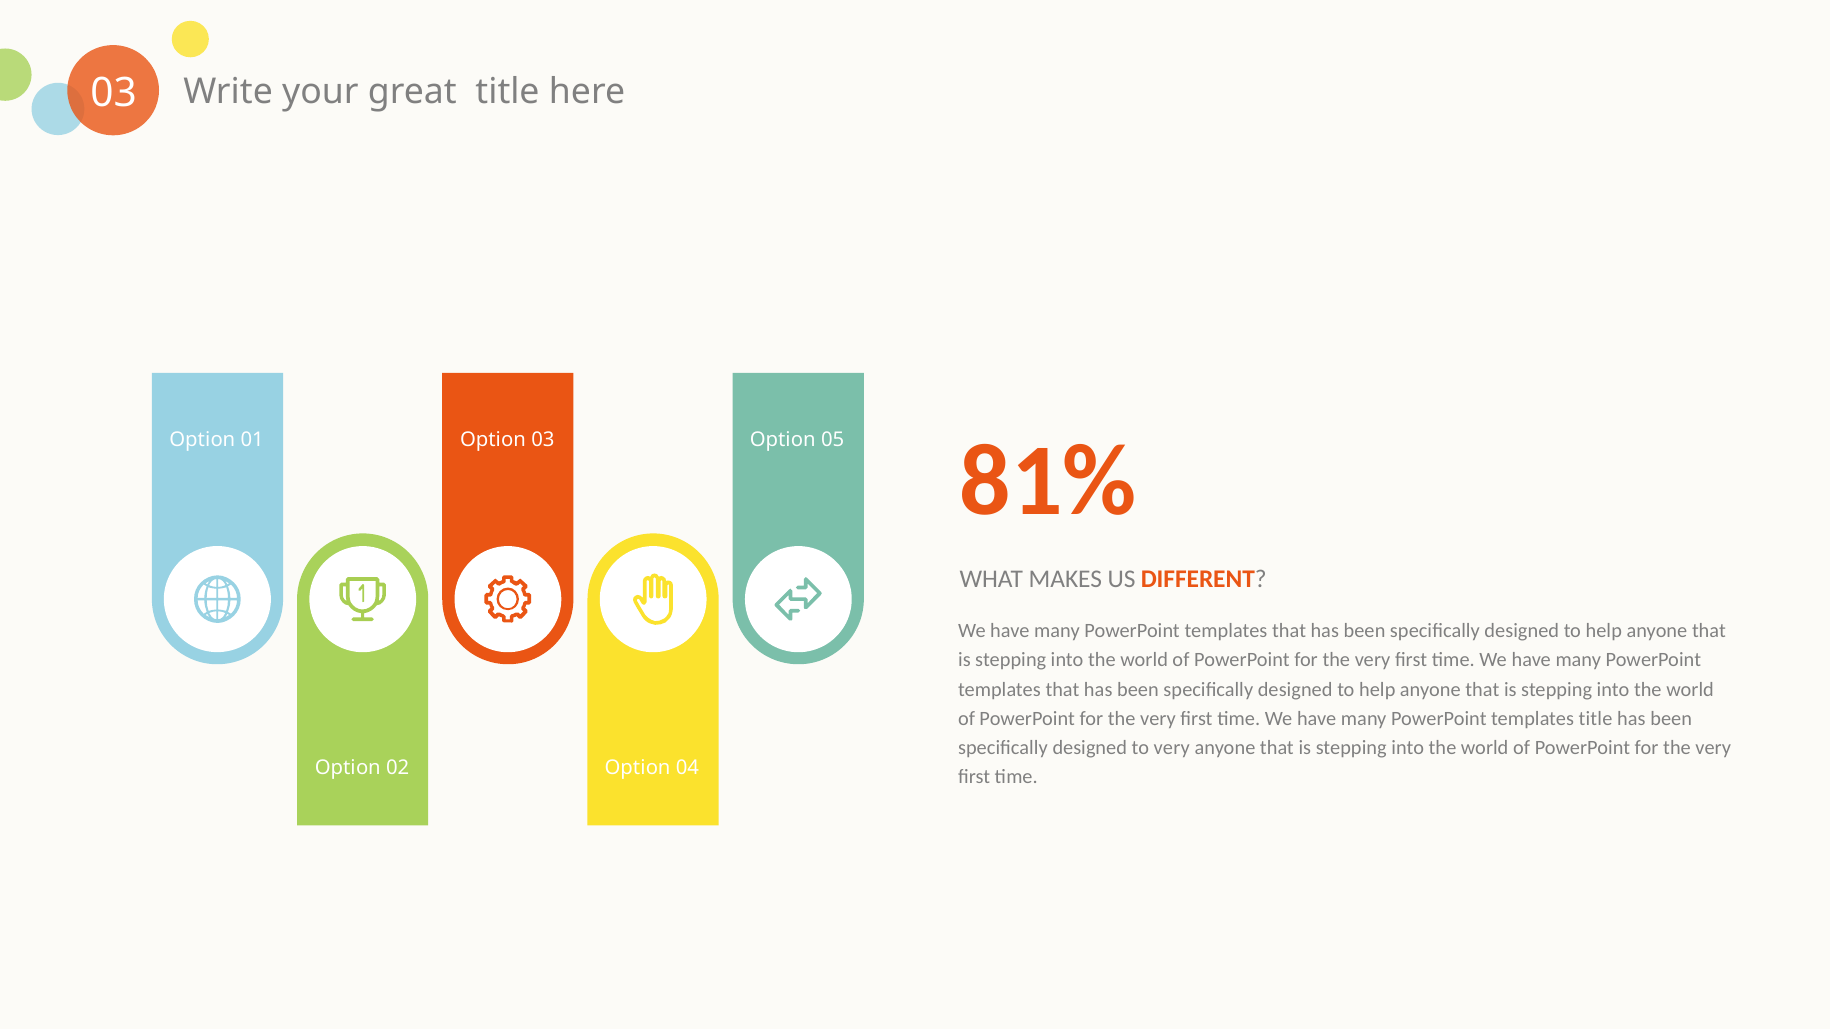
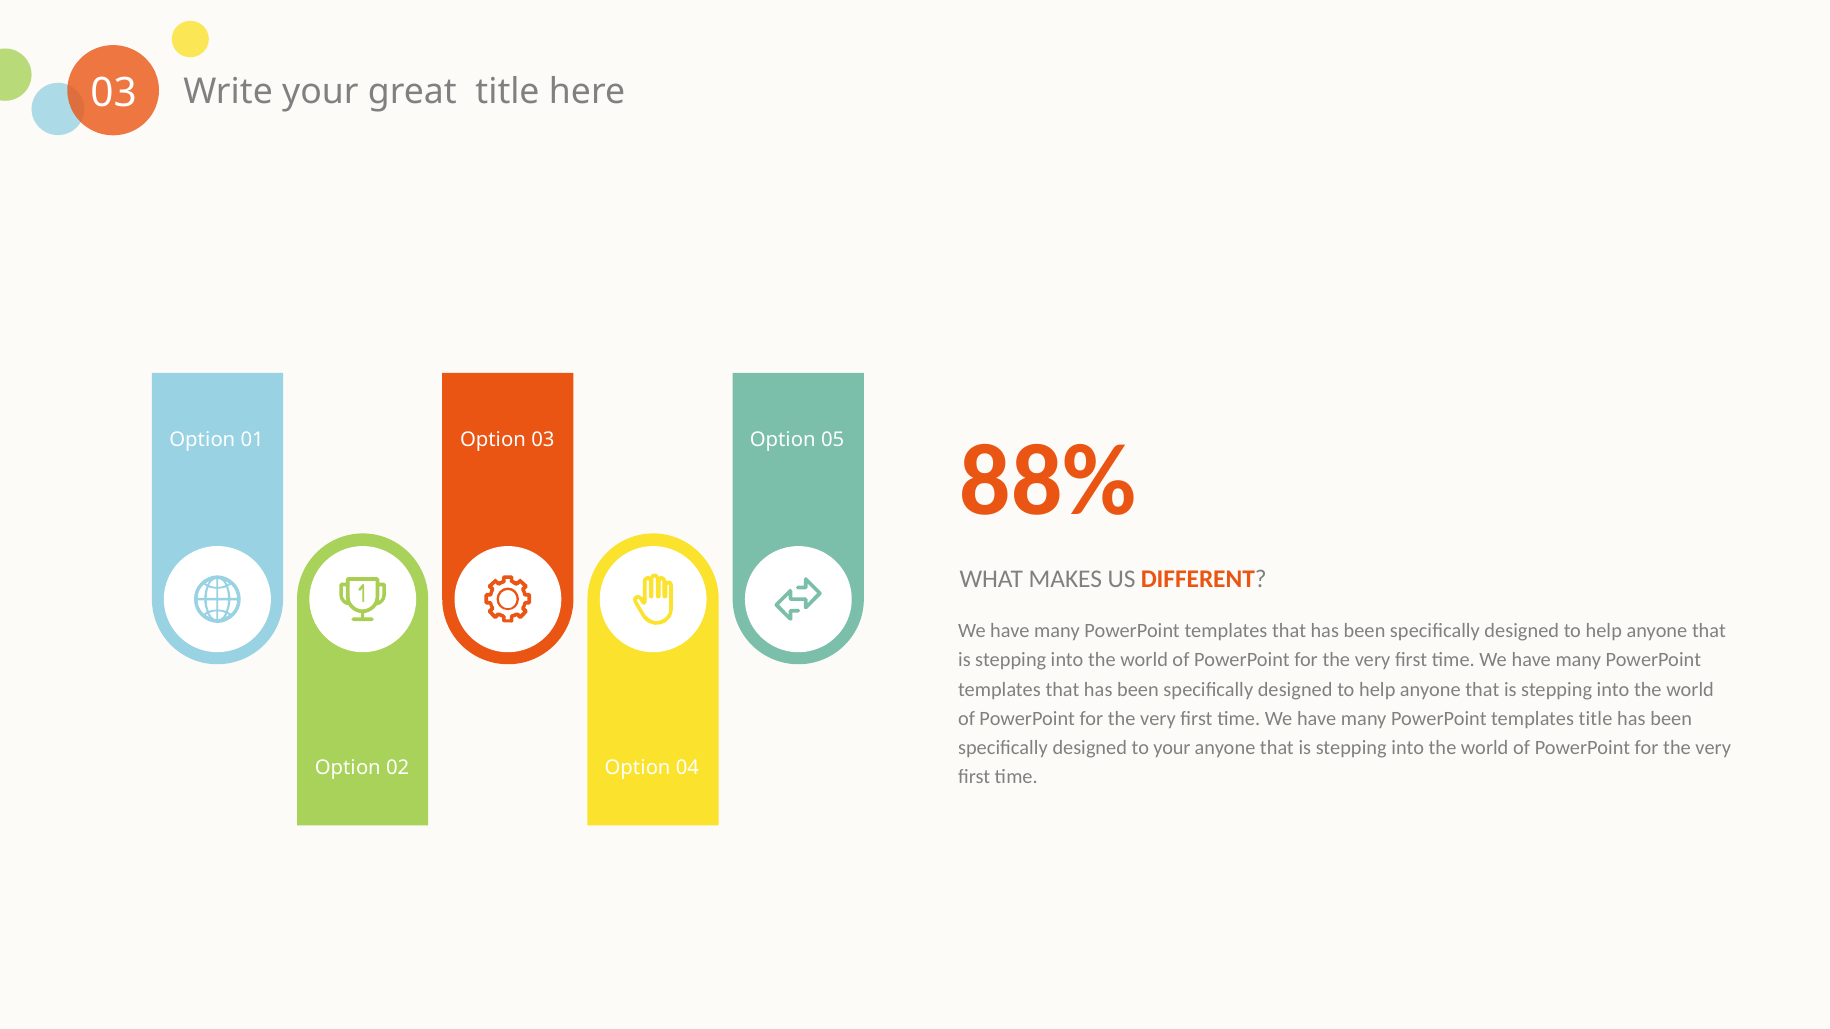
81%: 81% -> 88%
to very: very -> your
